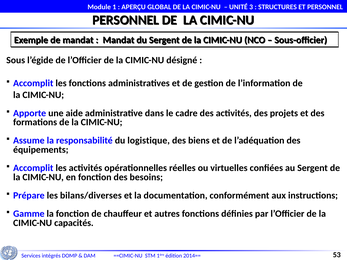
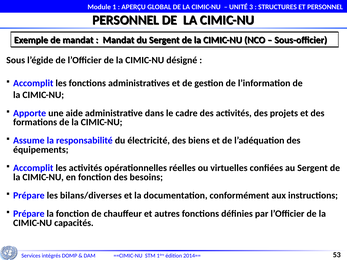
logistique: logistique -> électricité
Gamme at (29, 214): Gamme -> Prépare
